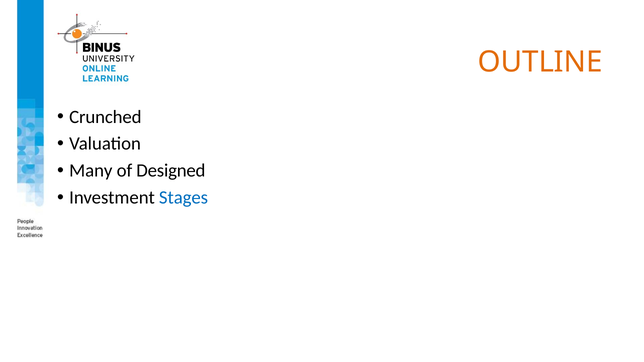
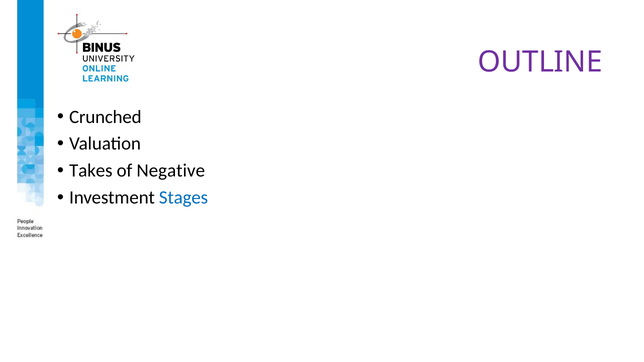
OUTLINE colour: orange -> purple
Many: Many -> Takes
Designed: Designed -> Negative
